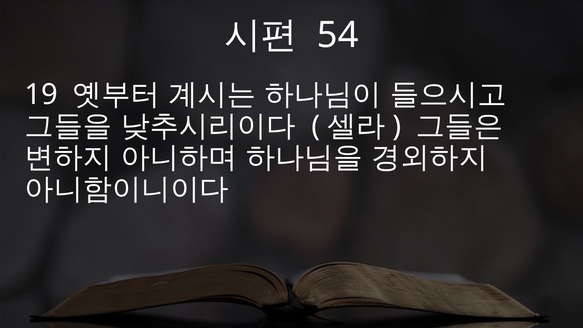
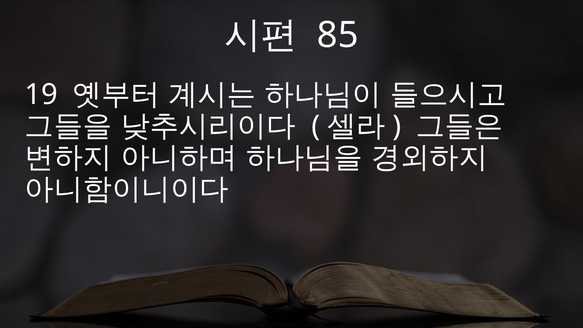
54: 54 -> 85
